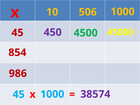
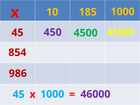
506: 506 -> 185
38574: 38574 -> 46000
